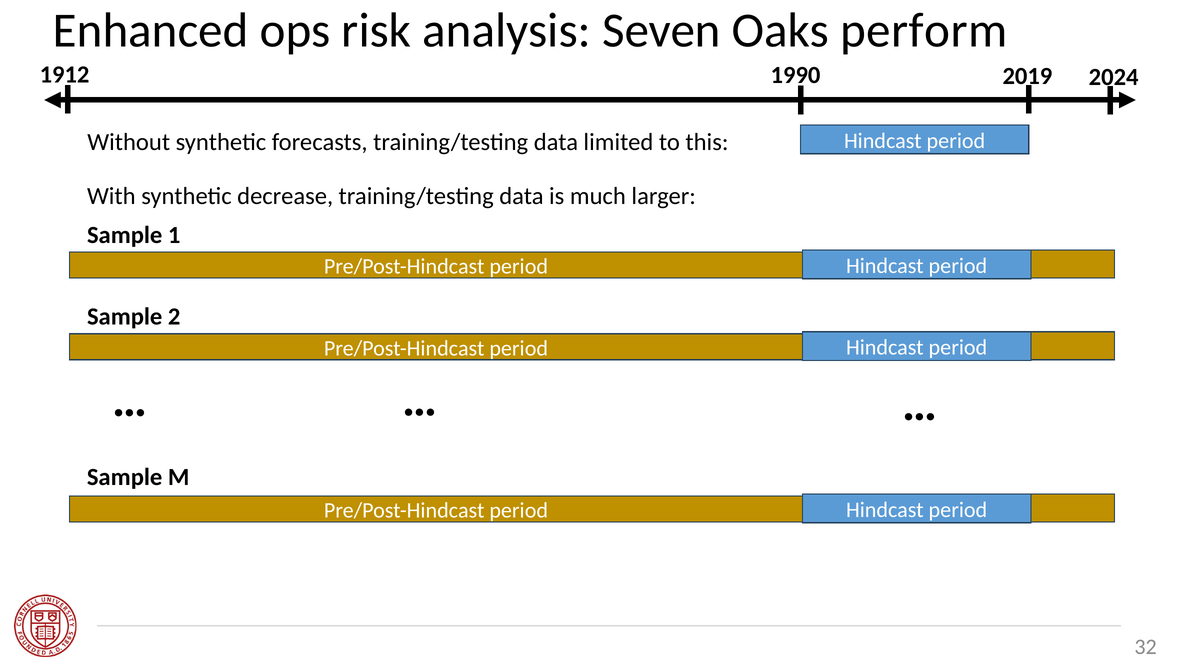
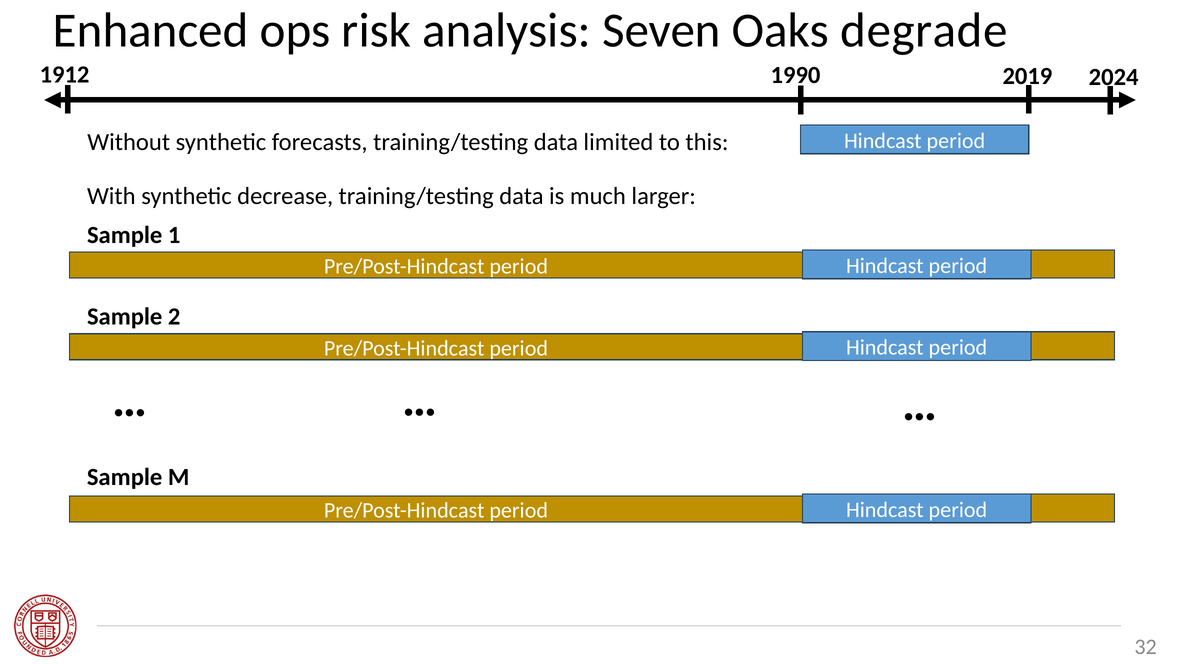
perform: perform -> degrade
